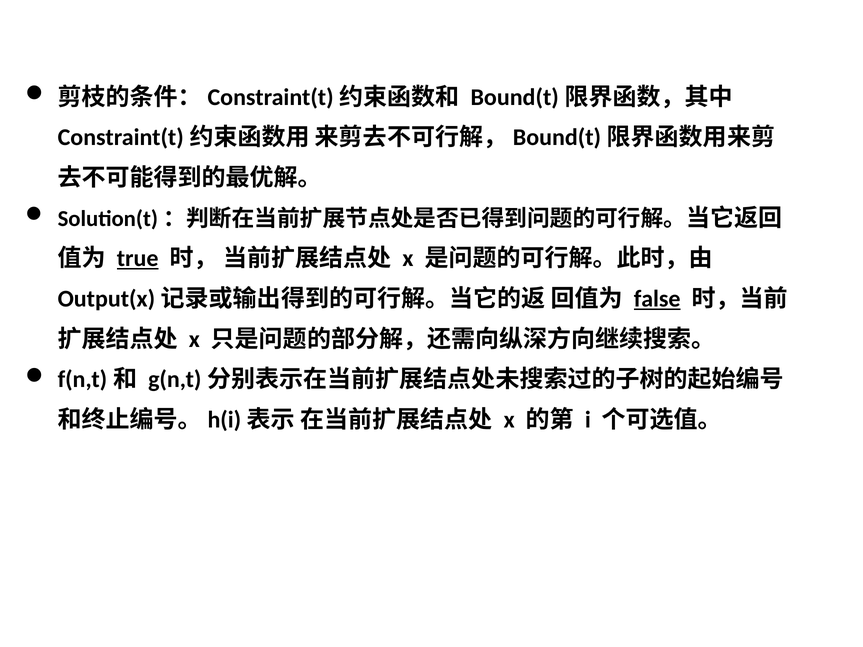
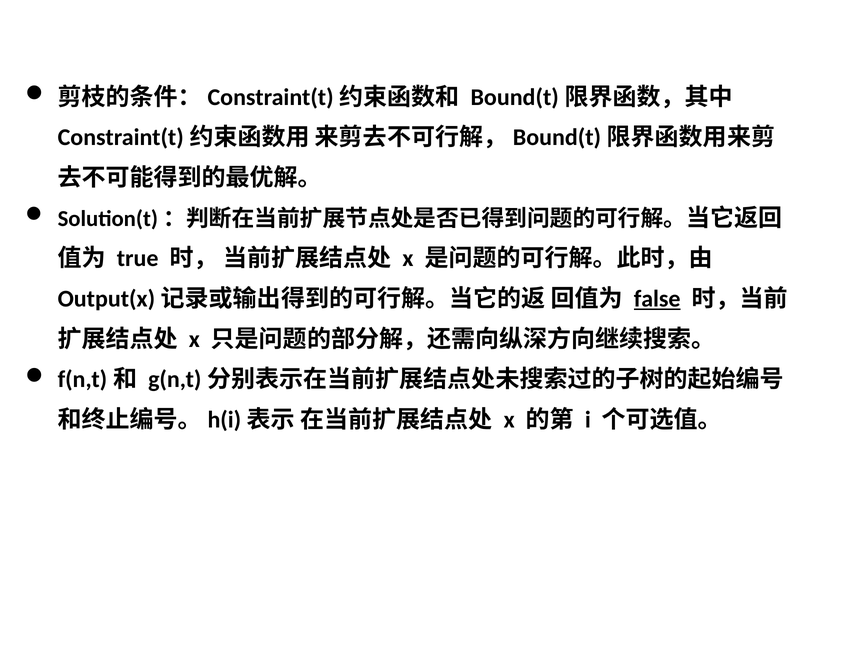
true underline: present -> none
